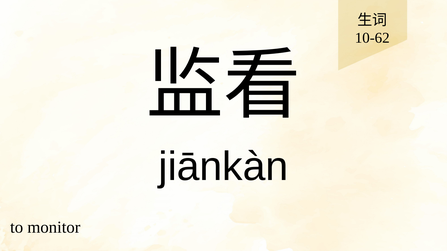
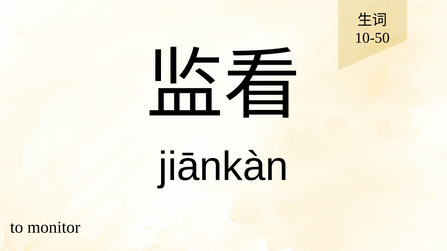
10-62: 10-62 -> 10-50
